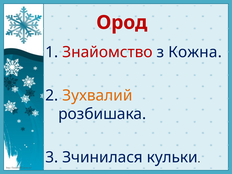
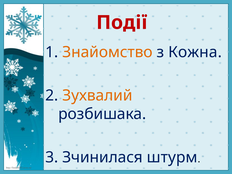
Ород: Ород -> Події
Знайомство colour: red -> orange
кульки: кульки -> штурм
